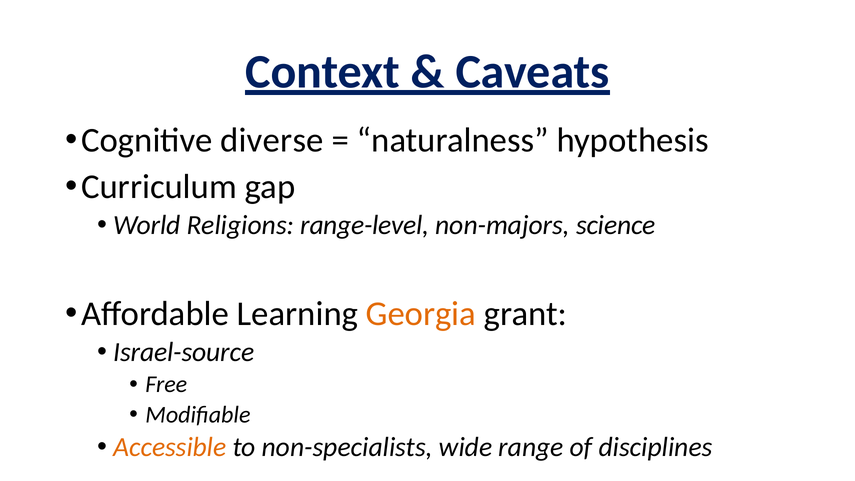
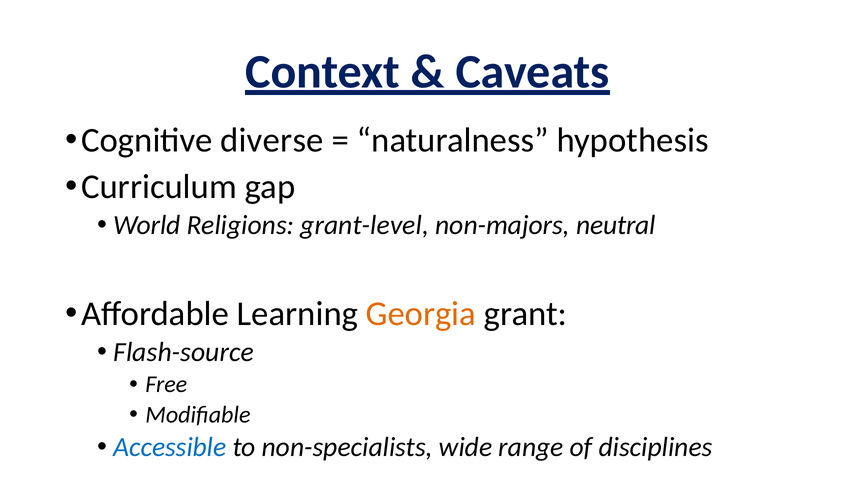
range-level: range-level -> grant-level
science: science -> neutral
Israel-source: Israel-source -> Flash-source
Accessible colour: orange -> blue
